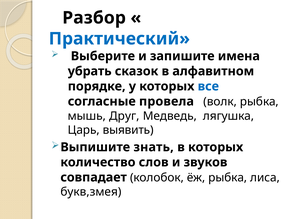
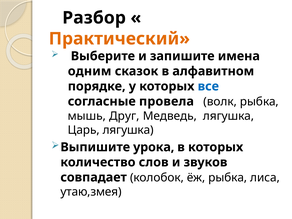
Практический colour: blue -> orange
убрать: убрать -> одним
Царь выявить: выявить -> лягушка
знать: знать -> урока
букв,змея: букв,змея -> утаю,змея
